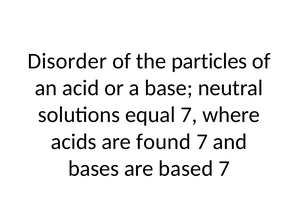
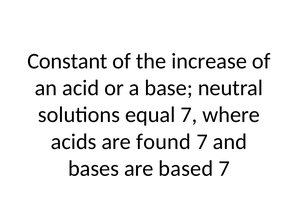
Disorder: Disorder -> Constant
particles: particles -> increase
